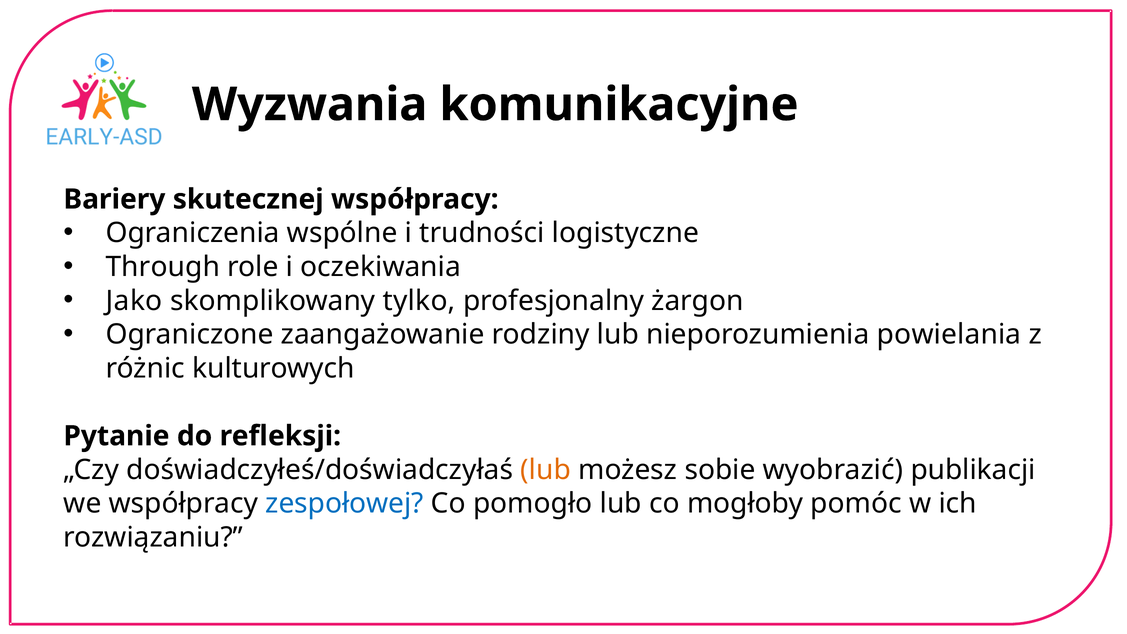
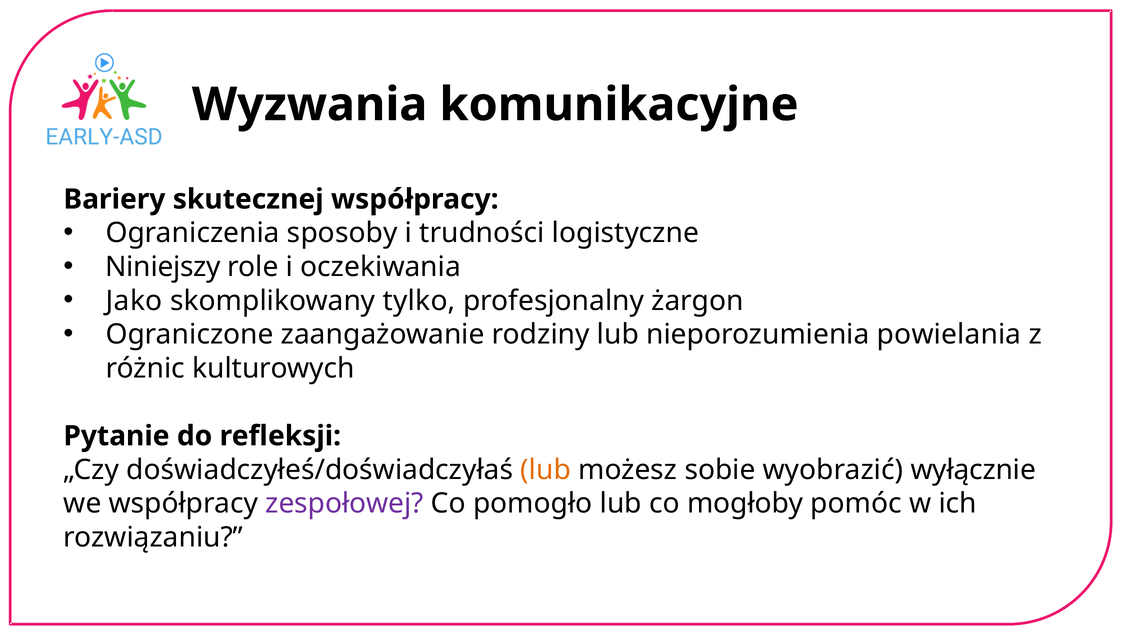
wspólne: wspólne -> sposoby
Through: Through -> Niniejszy
publikacji: publikacji -> wyłącznie
zespołowej colour: blue -> purple
